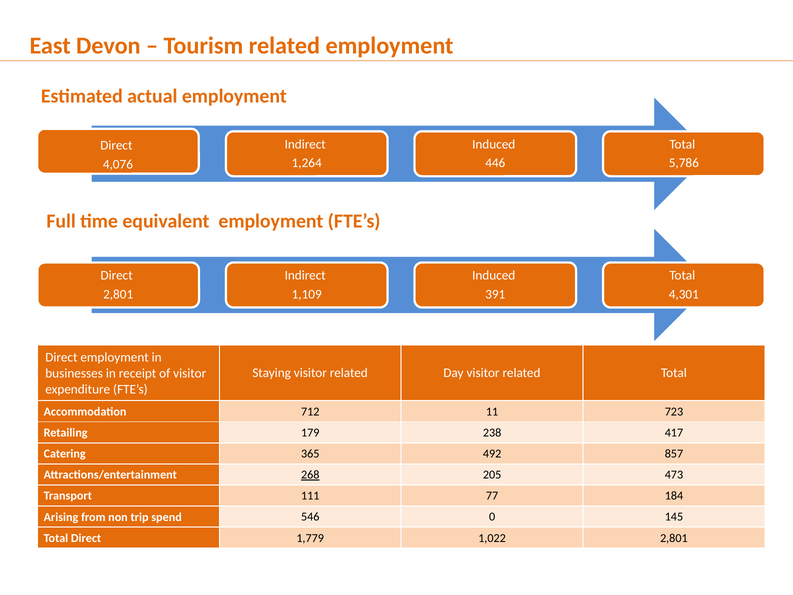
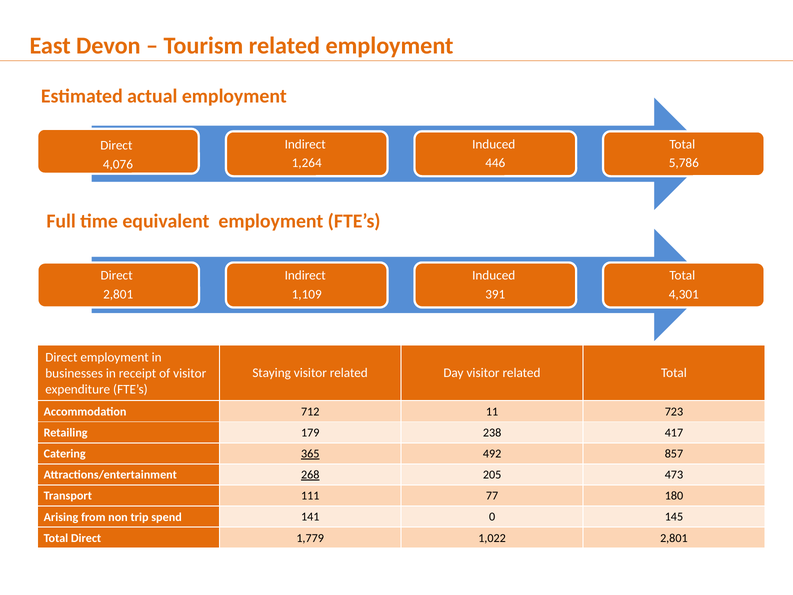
365 underline: none -> present
184: 184 -> 180
546: 546 -> 141
